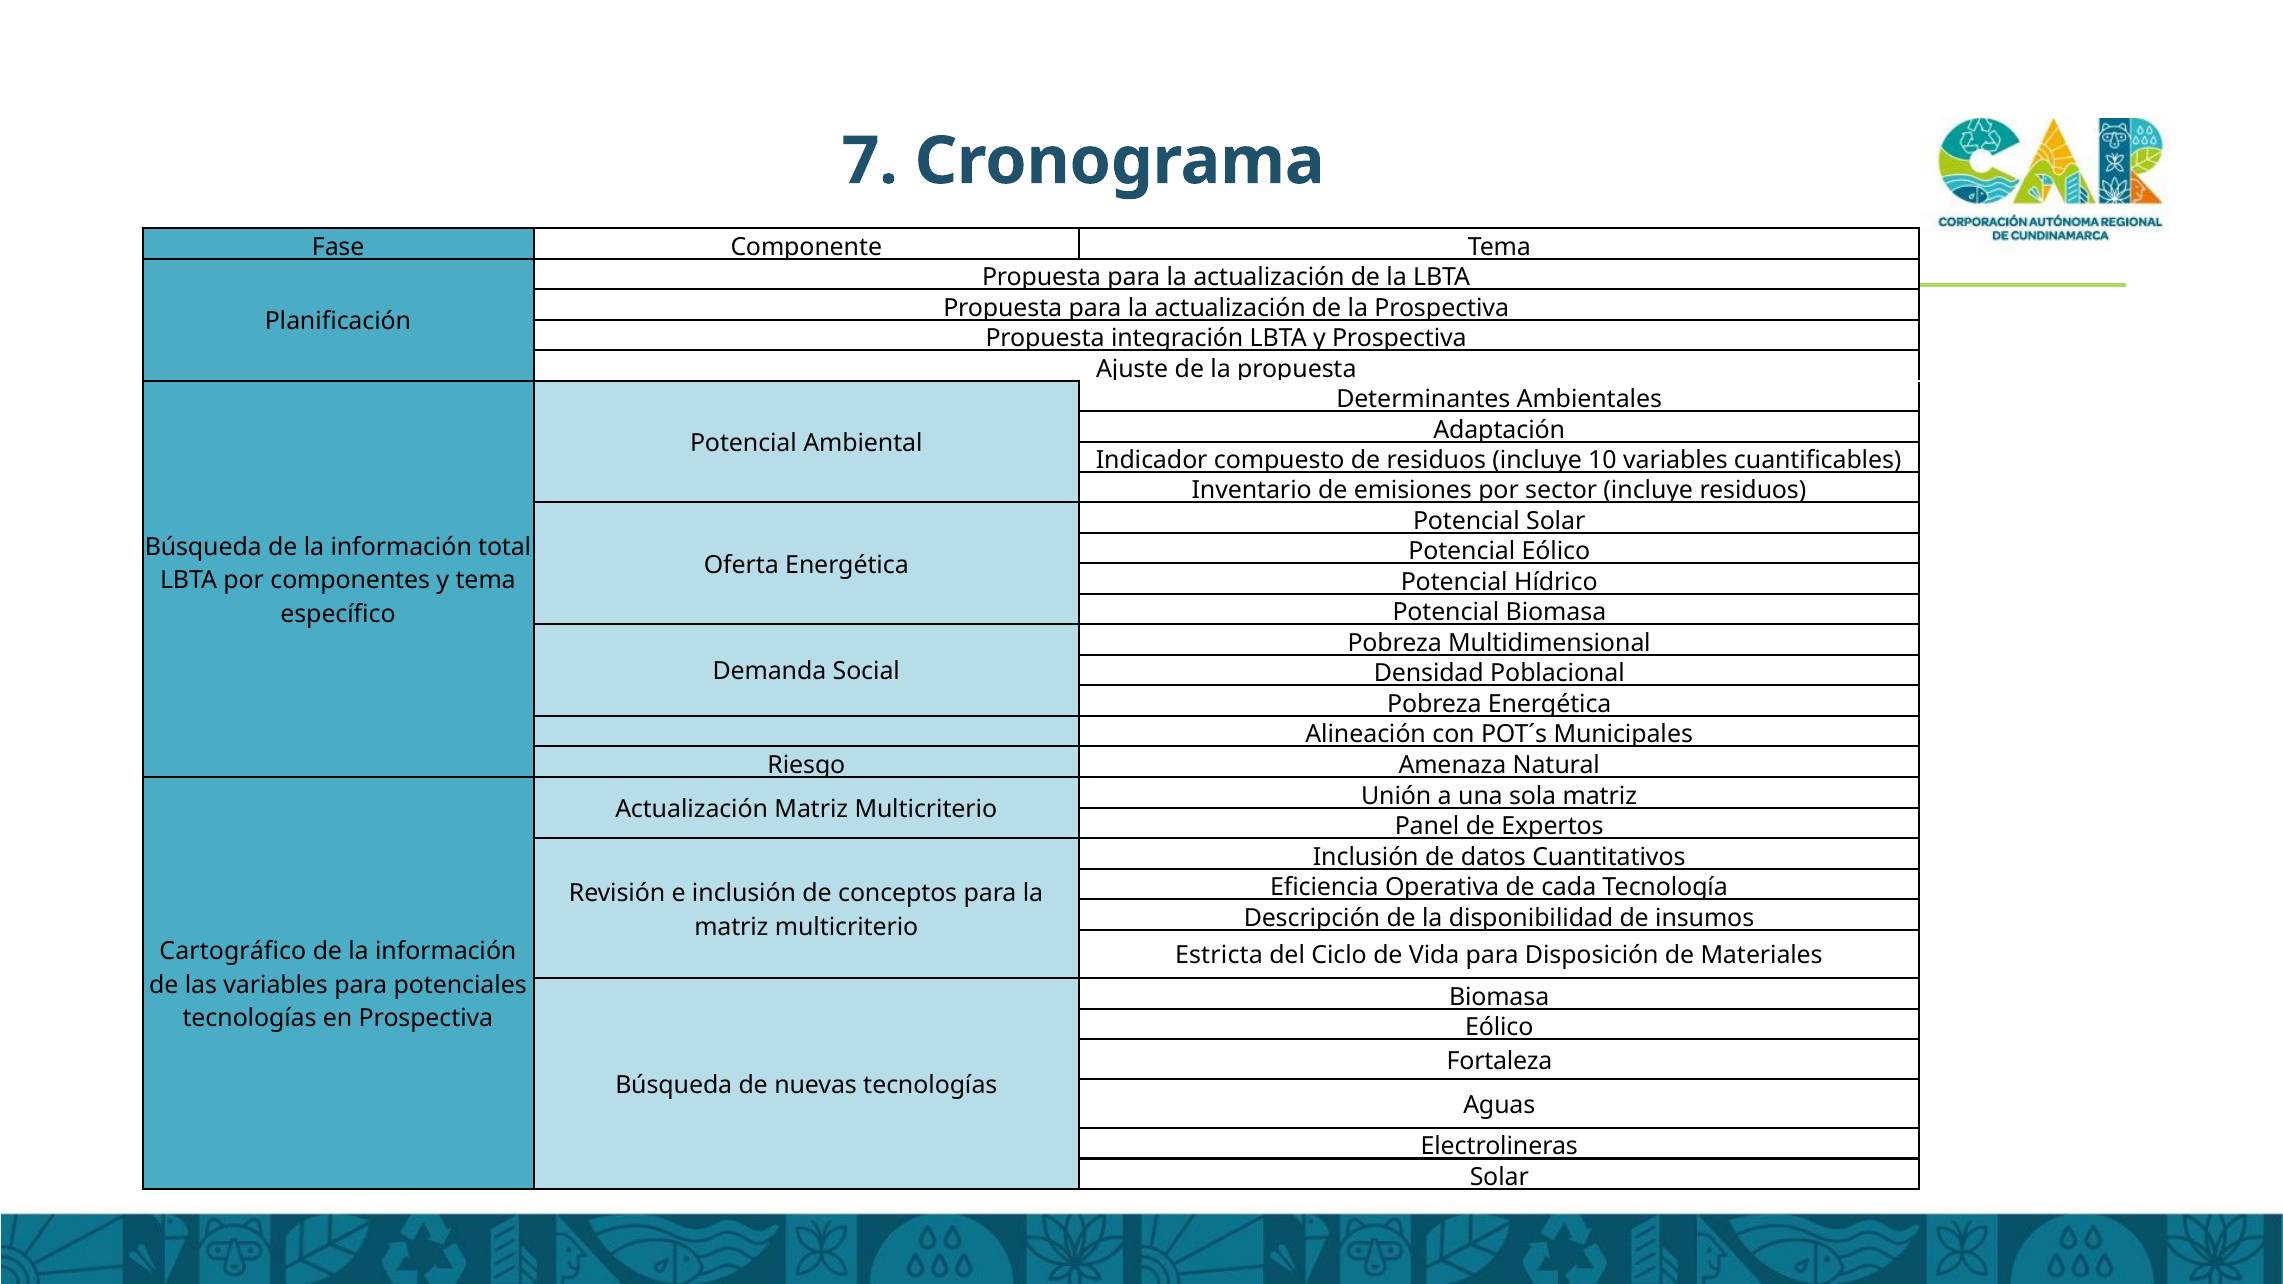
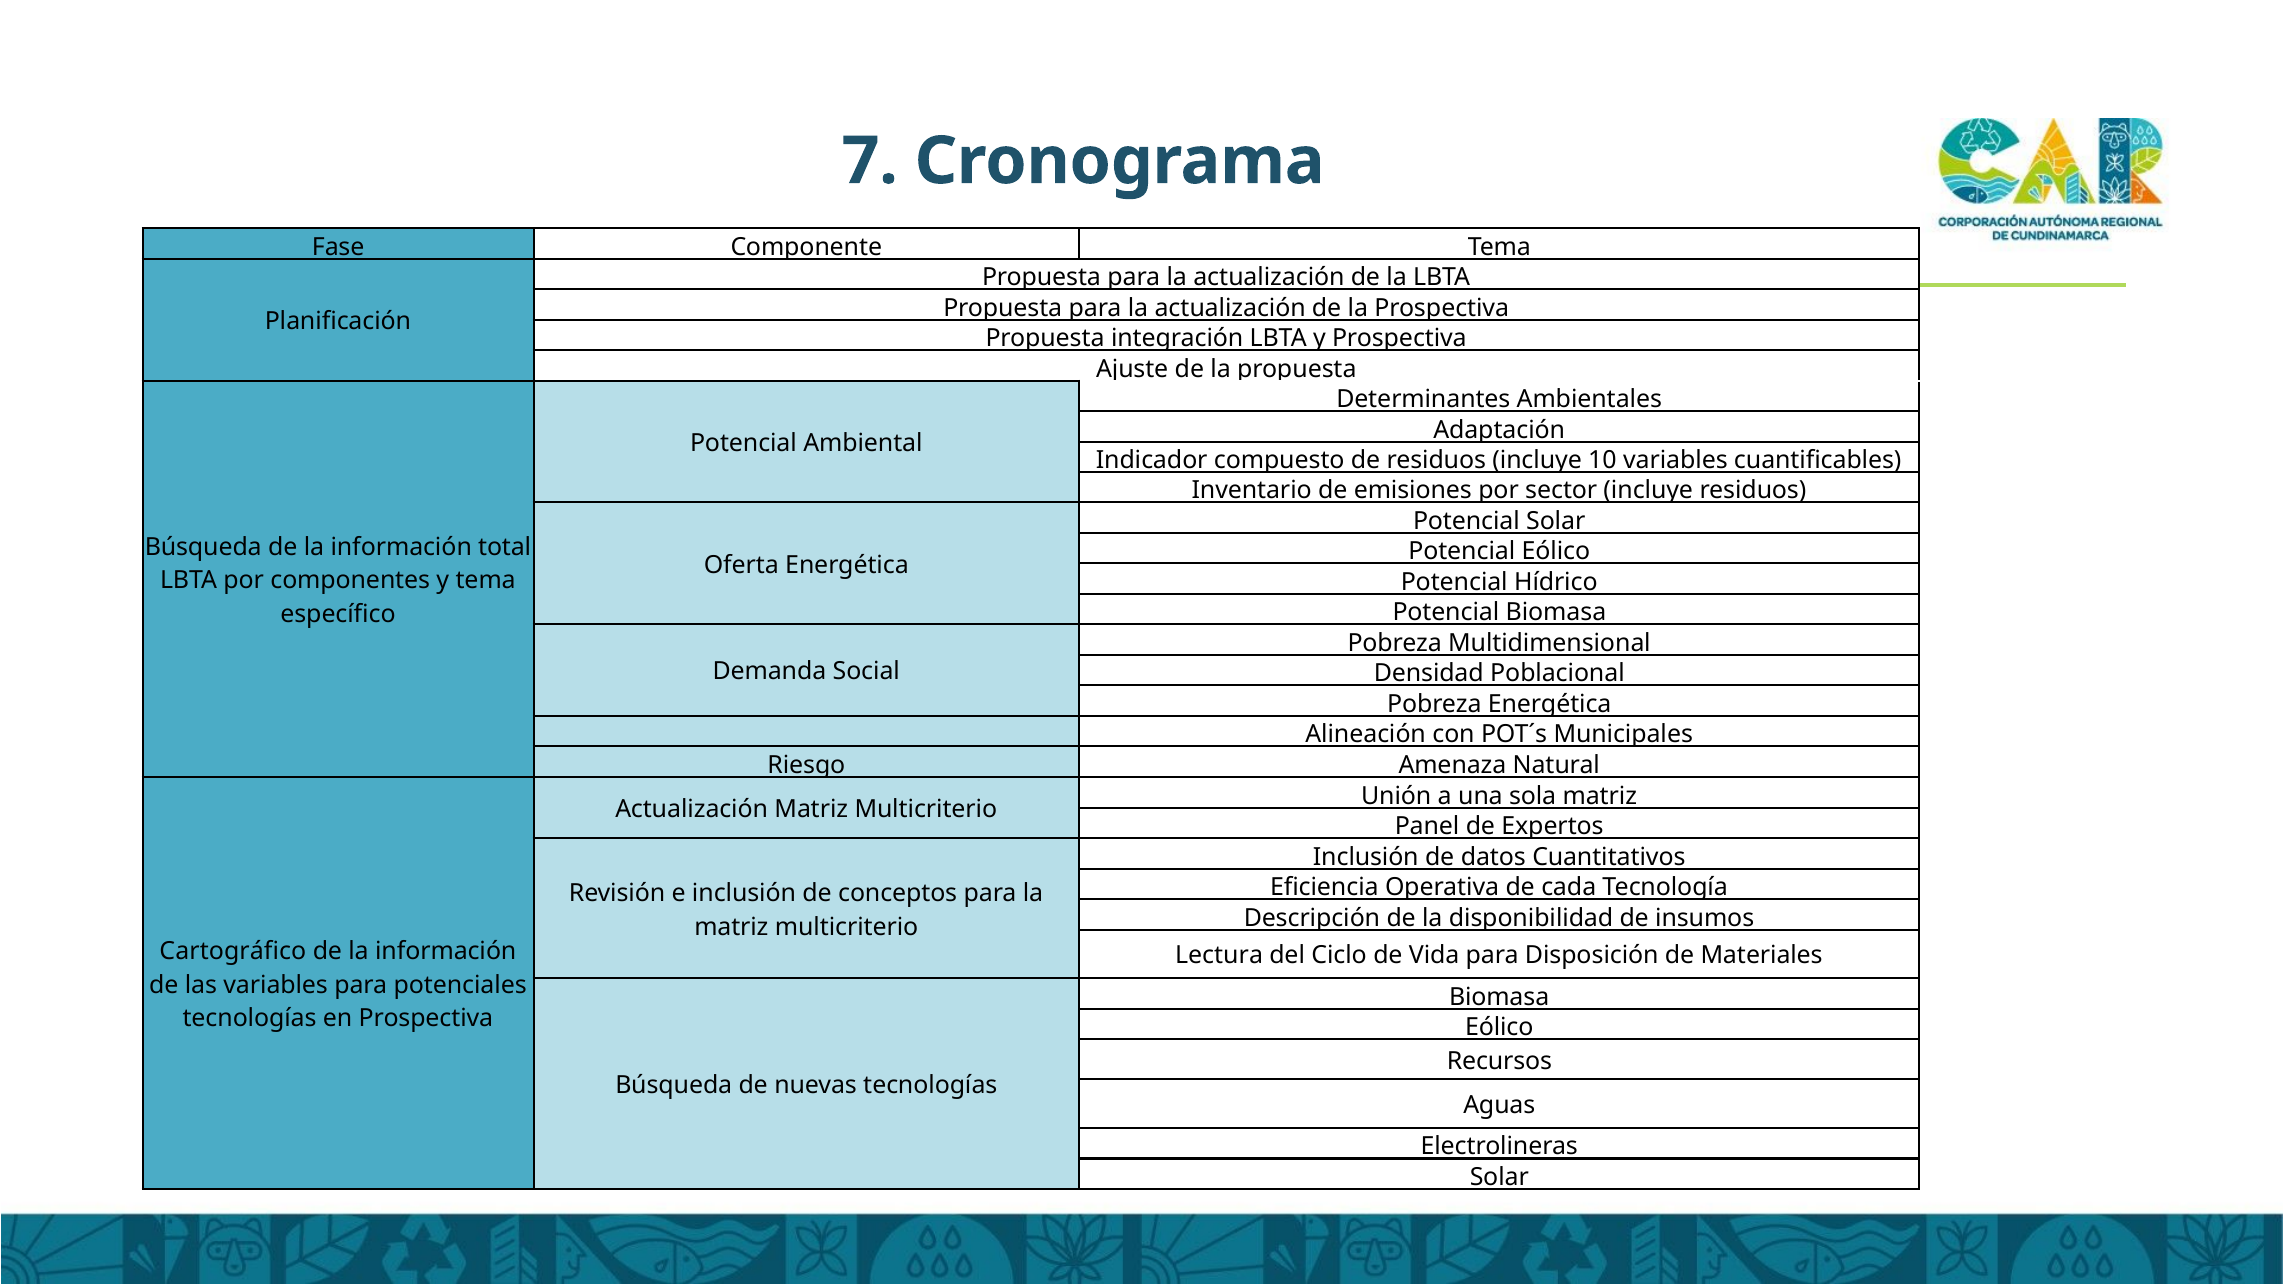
Estricta: Estricta -> Lectura
Fortaleza: Fortaleza -> Recursos
